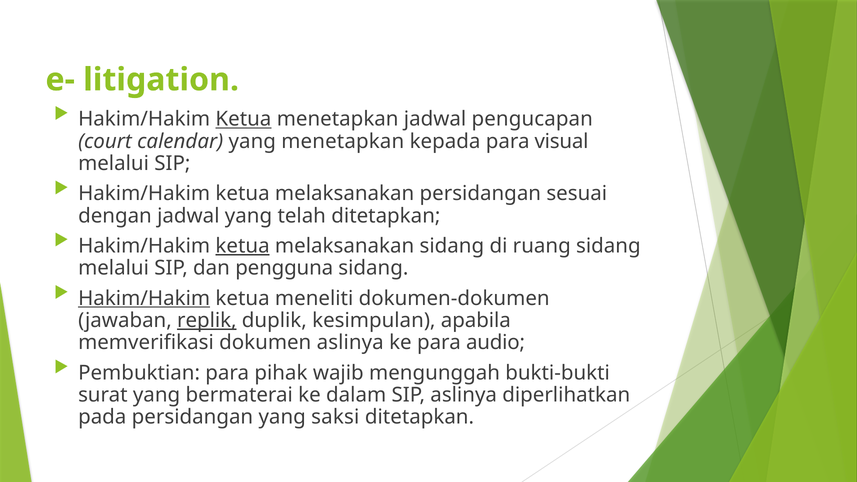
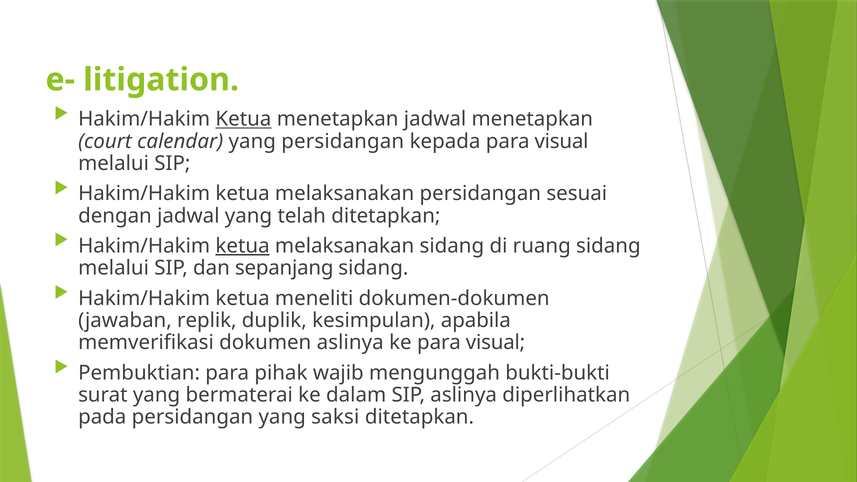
jadwal pengucapan: pengucapan -> menetapkan
yang menetapkan: menetapkan -> persidangan
pengguna: pengguna -> sepanjang
Hakim/Hakim at (144, 298) underline: present -> none
replik underline: present -> none
ke para audio: audio -> visual
